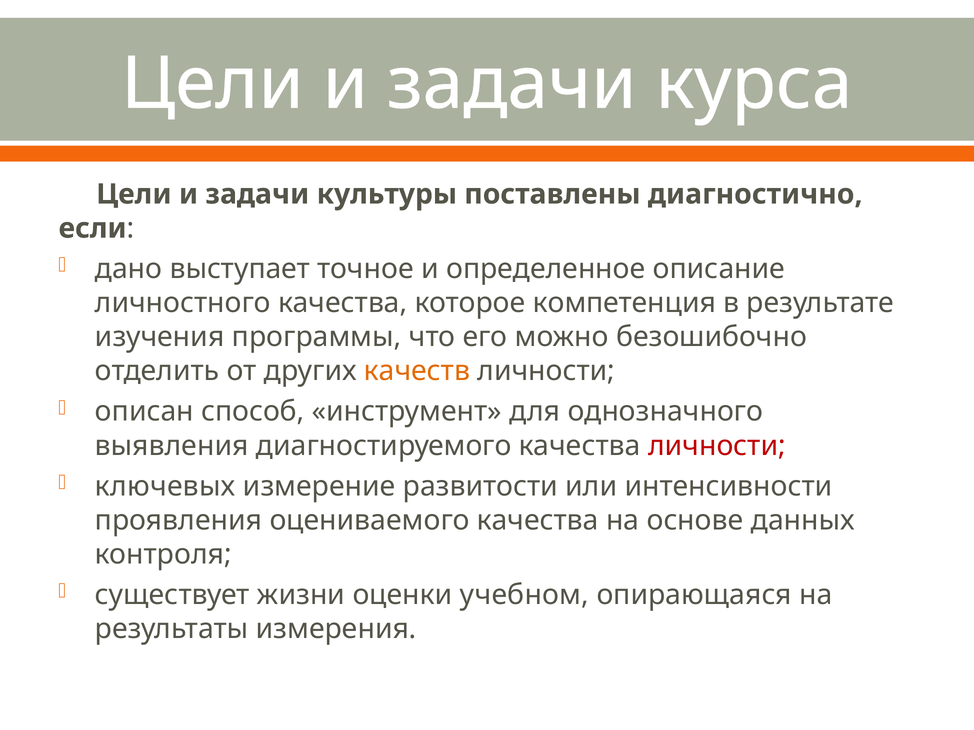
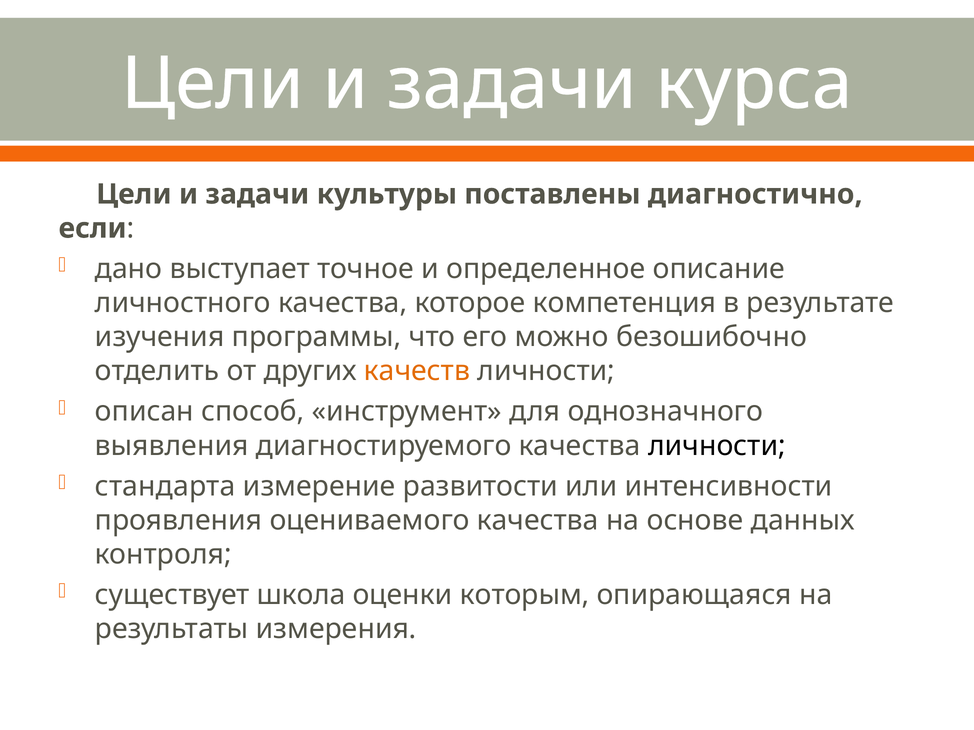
личности at (717, 446) colour: red -> black
ключевых: ключевых -> стандарта
жизни: жизни -> школа
учебном: учебном -> которым
